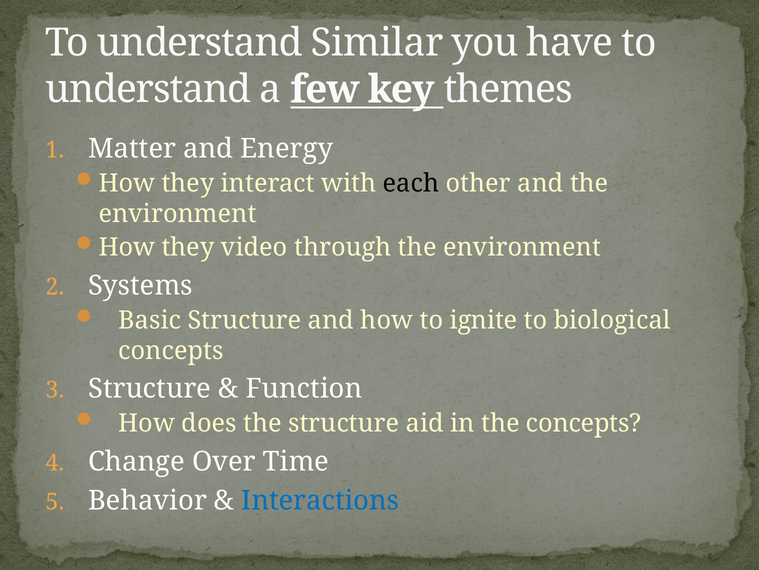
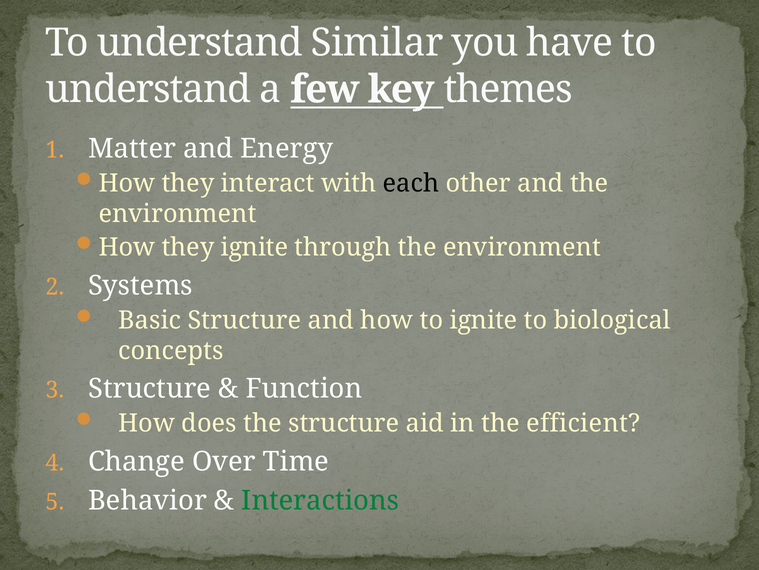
they video: video -> ignite
the concepts: concepts -> efficient
Interactions colour: blue -> green
